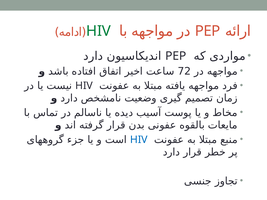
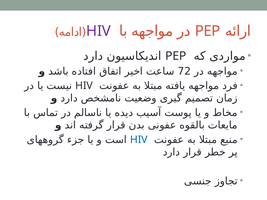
HIV at (98, 31) colour: green -> purple
